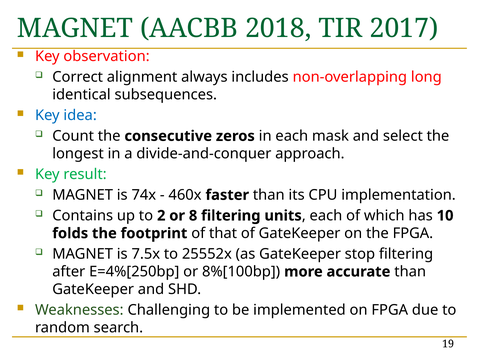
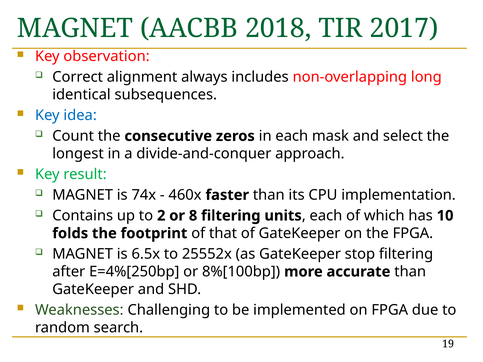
7.5x: 7.5x -> 6.5x
